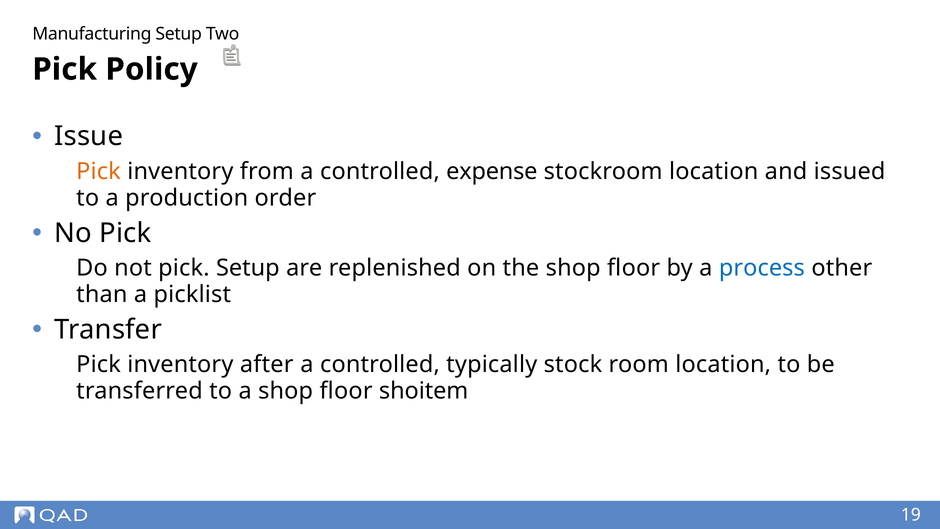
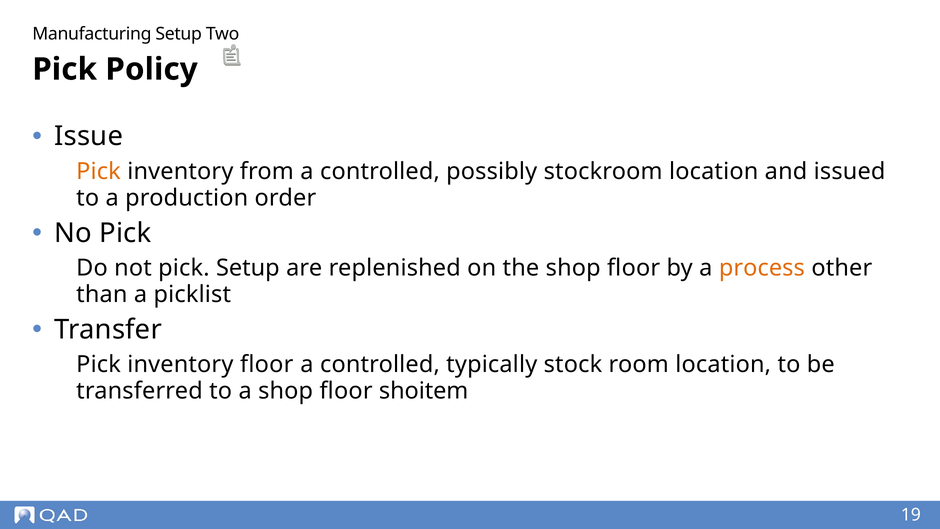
expense: expense -> possibly
process colour: blue -> orange
inventory after: after -> floor
